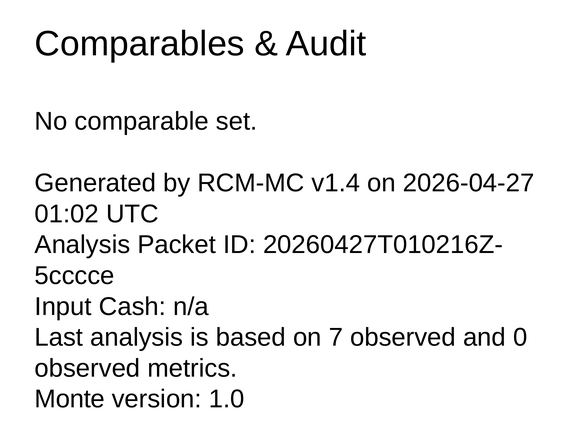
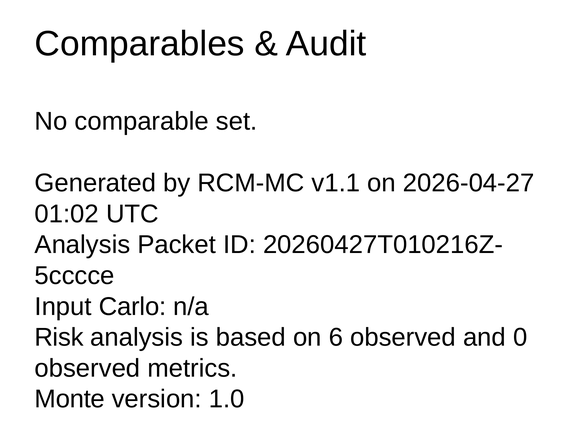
v1.4: v1.4 -> v1.1
Cash: Cash -> Carlo
Last: Last -> Risk
7: 7 -> 6
